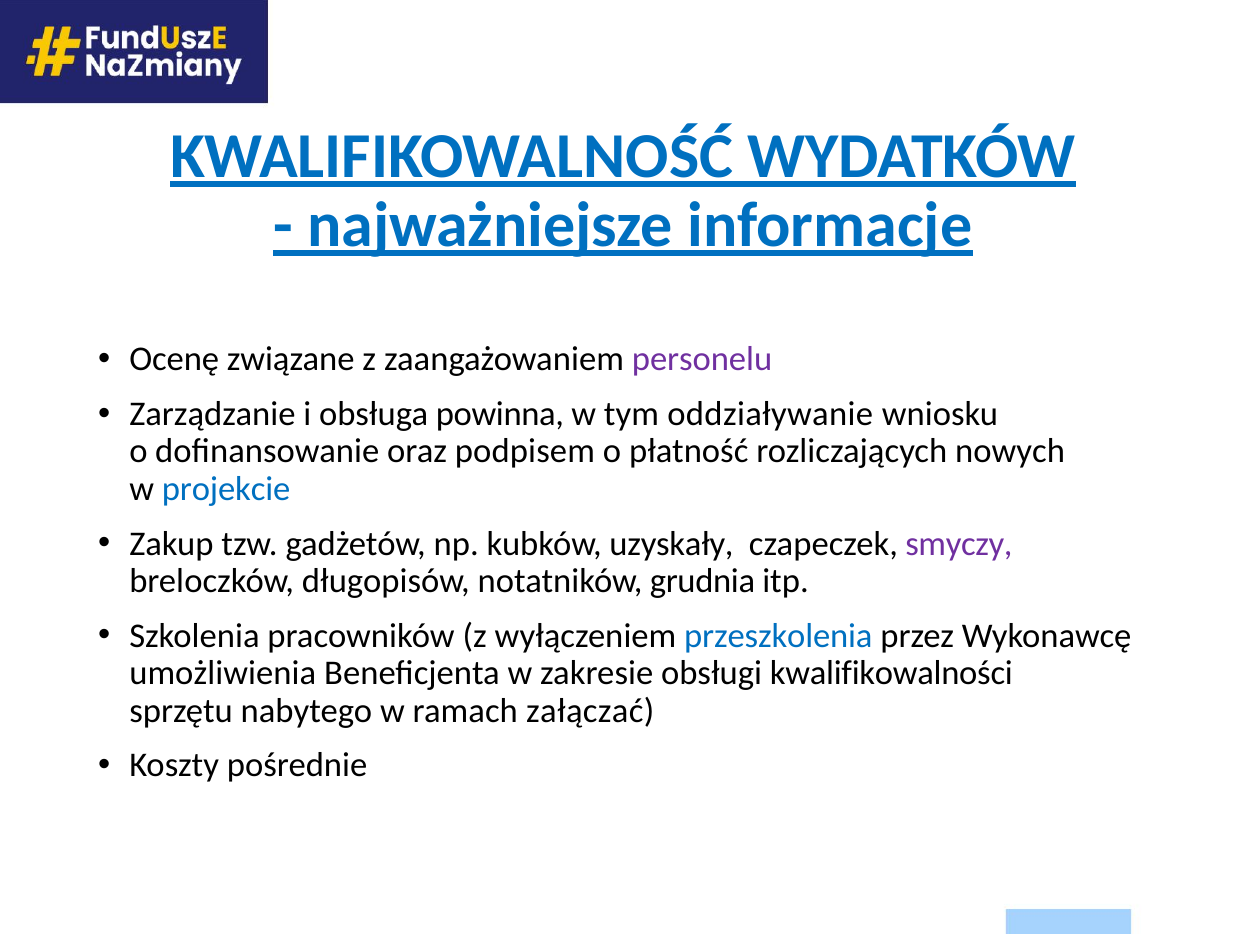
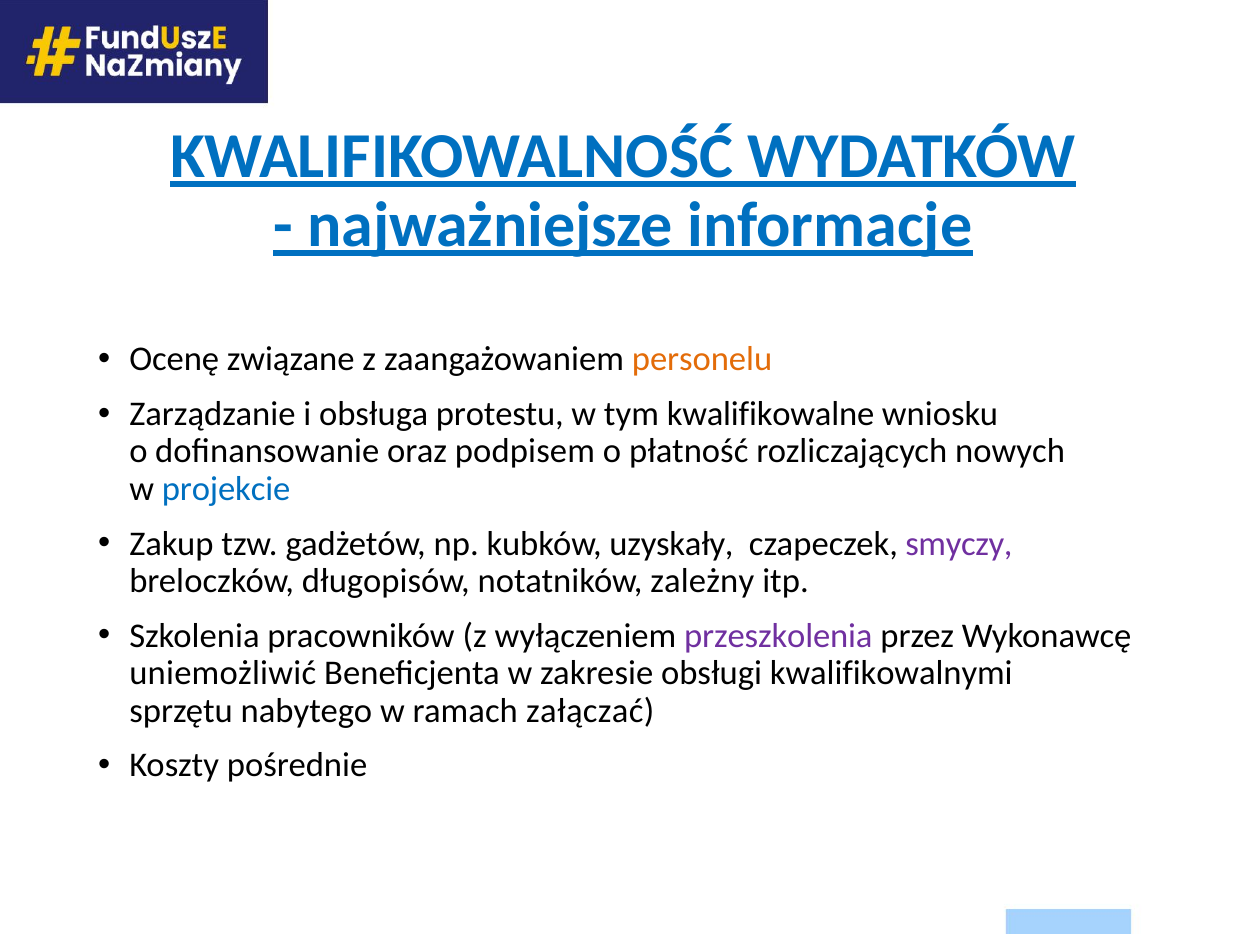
personelu colour: purple -> orange
powinna: powinna -> protestu
oddziaływanie: oddziaływanie -> kwalifikowalne
grudnia: grudnia -> zależny
przeszkolenia colour: blue -> purple
umożliwienia: umożliwienia -> uniemożliwić
kwalifikowalności: kwalifikowalności -> kwalifikowalnymi
